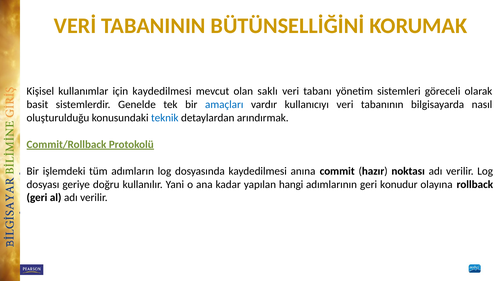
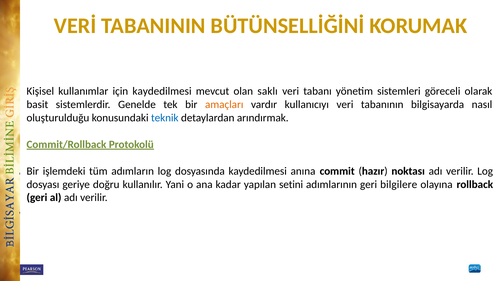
amaçları colour: blue -> orange
hangi: hangi -> setini
konudur: konudur -> bilgilere
